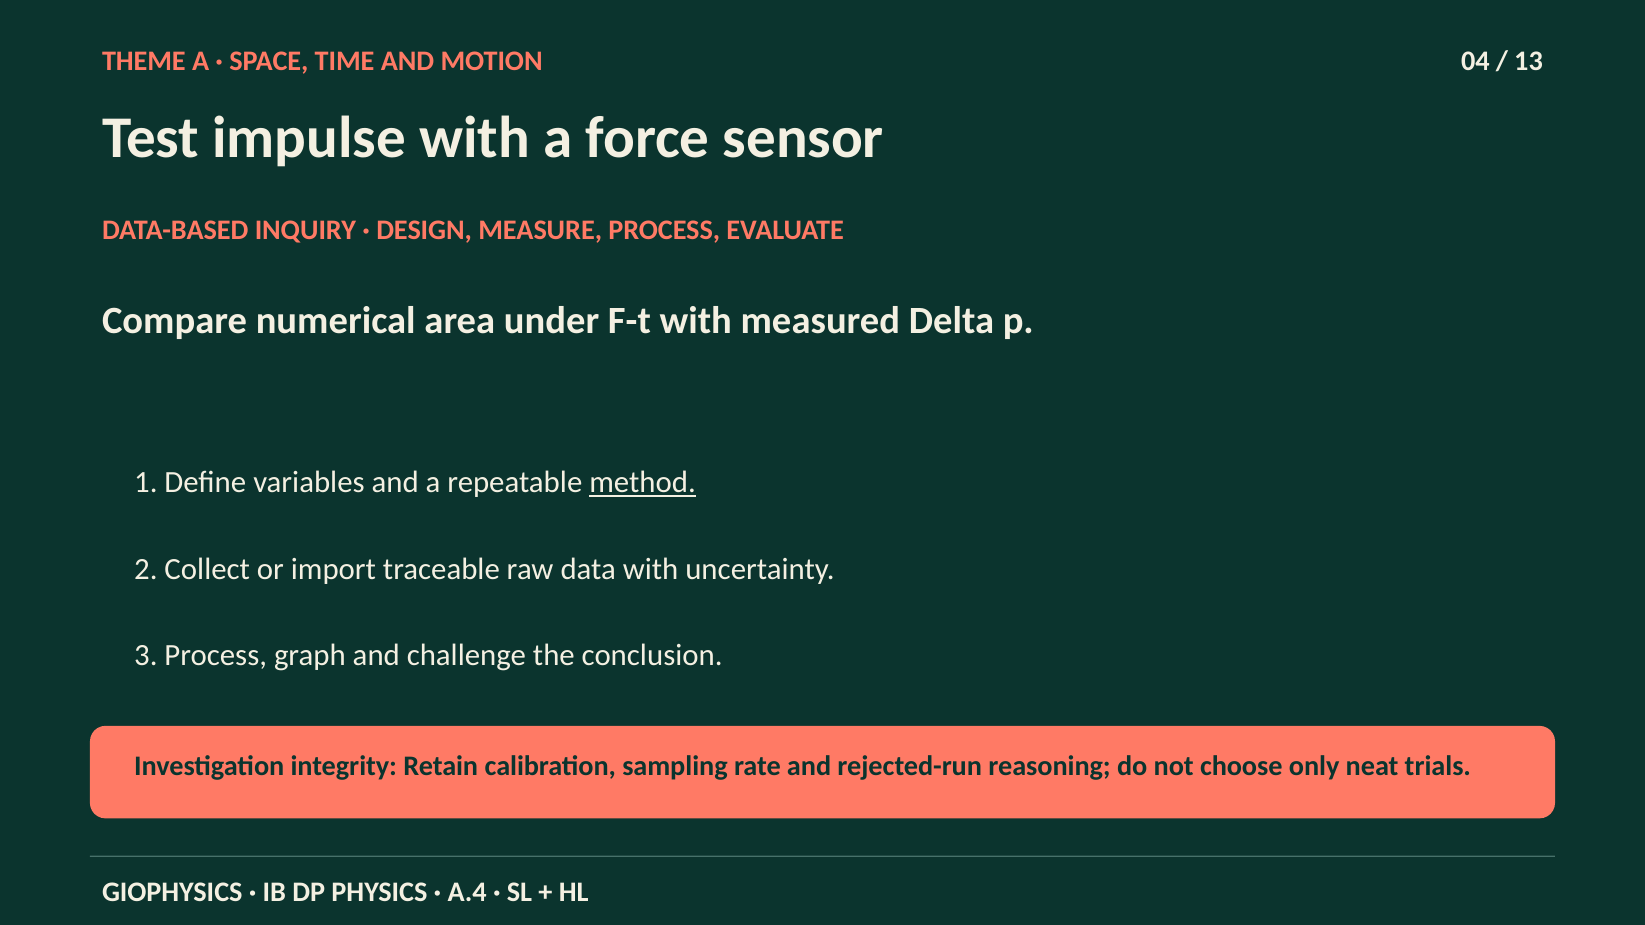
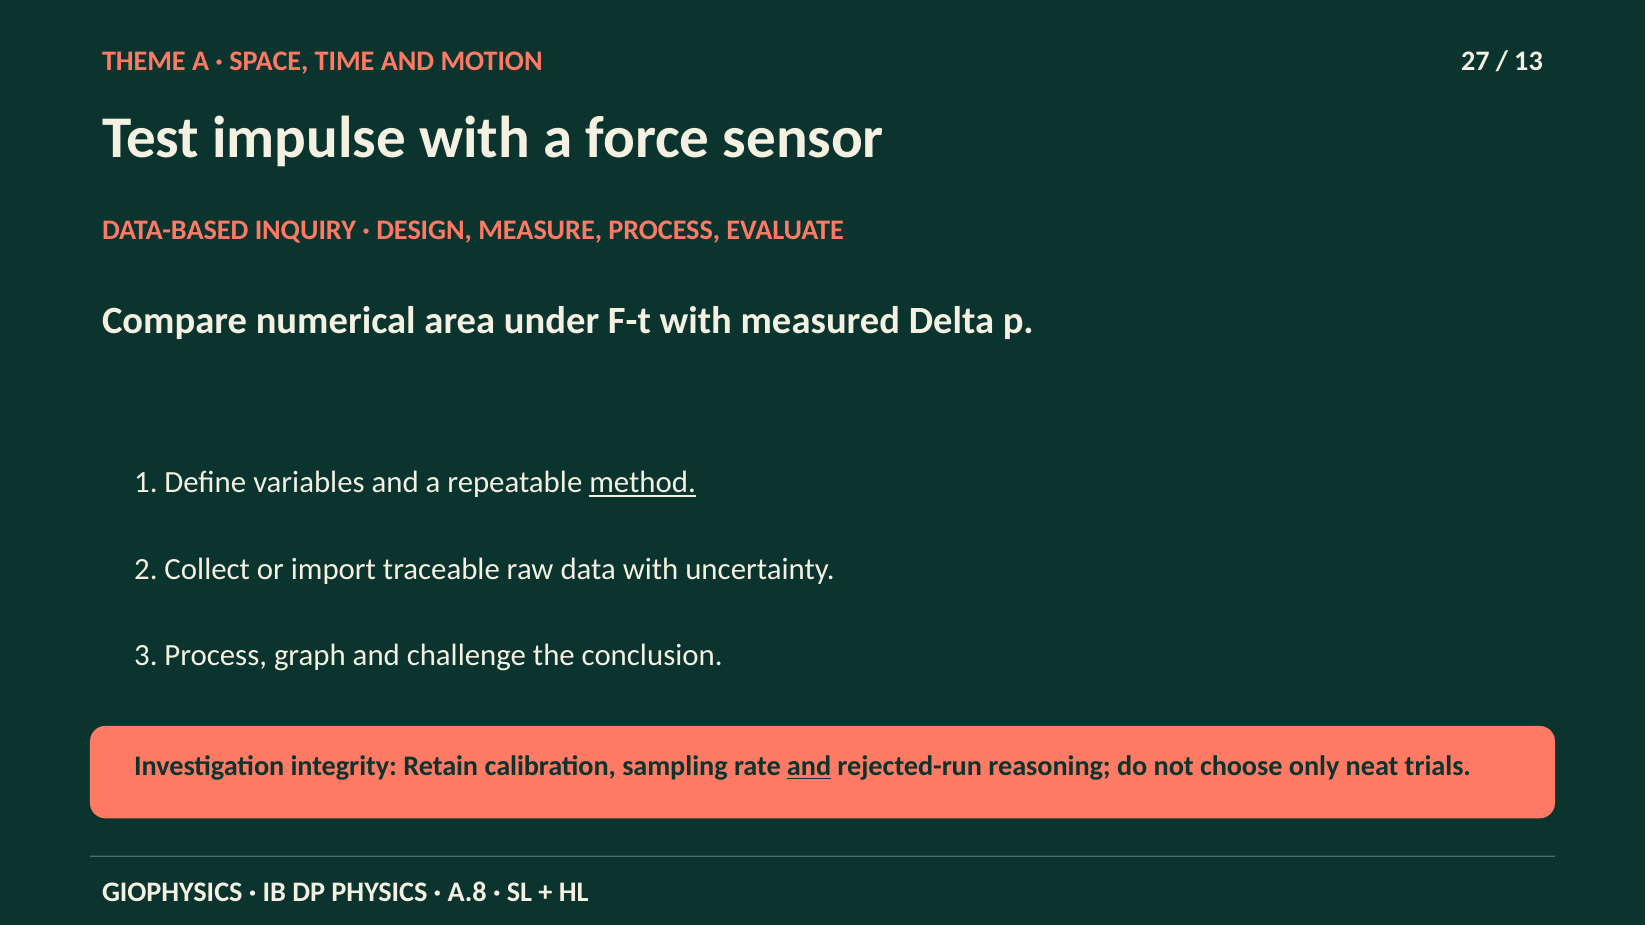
04: 04 -> 27
and at (809, 766) underline: none -> present
A.4: A.4 -> A.8
